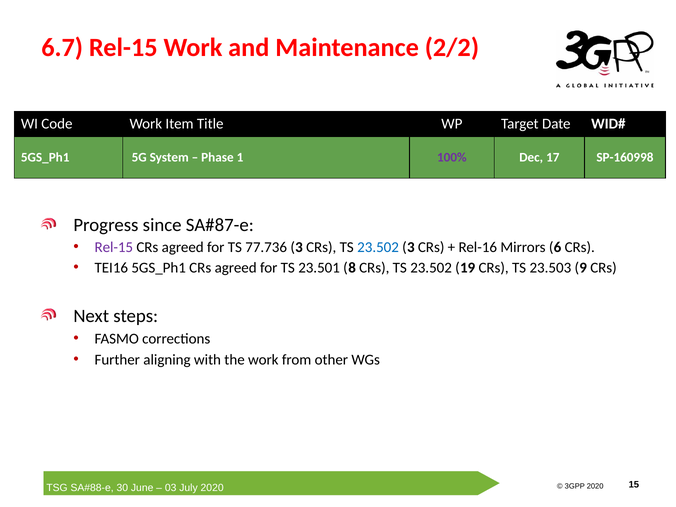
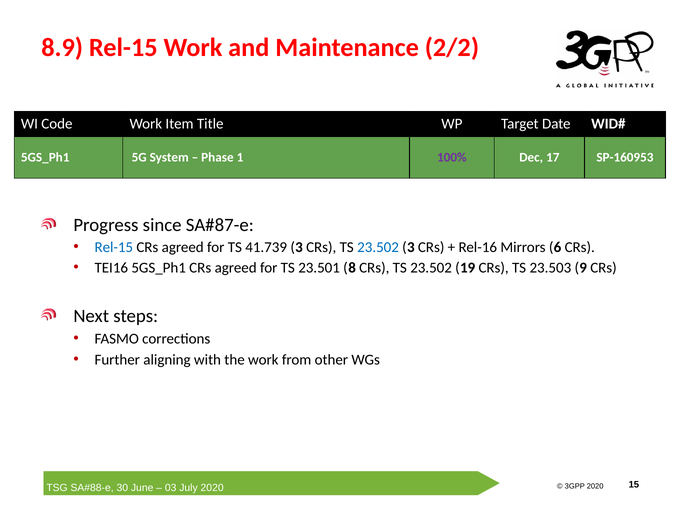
6.7: 6.7 -> 8.9
SP-160998: SP-160998 -> SP-160953
Rel-15 at (114, 247) colour: purple -> blue
77.736: 77.736 -> 41.739
